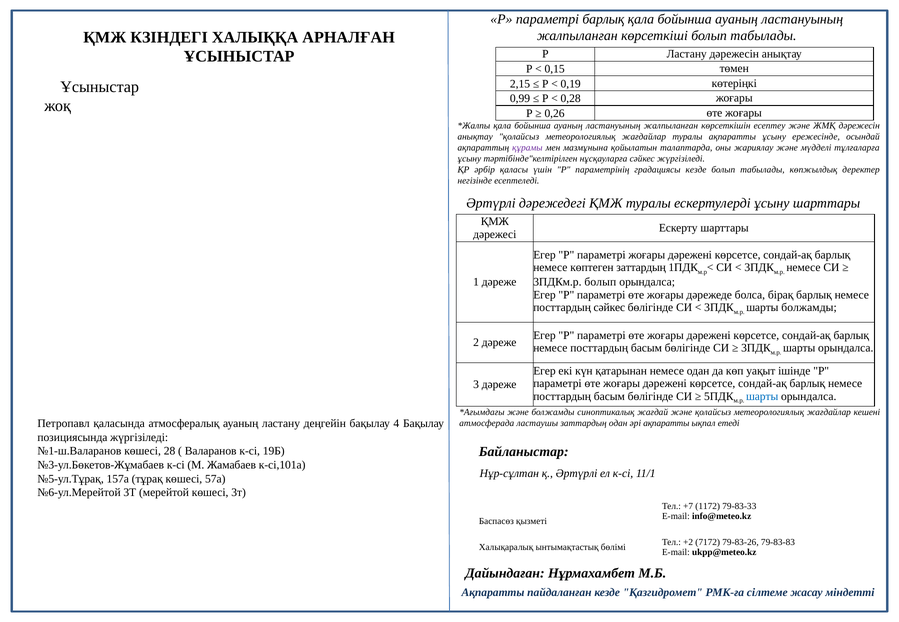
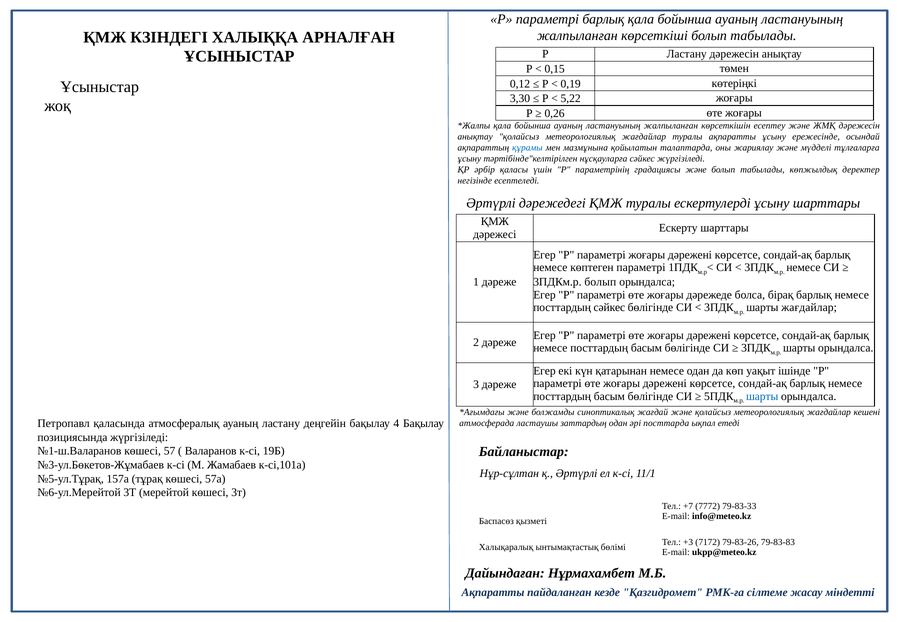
2,15: 2,15 -> 0,12
0,99: 0,99 -> 3,30
0,28: 0,28 -> 5,22
құрамы colour: purple -> blue
градациясы кезде: кезде -> және
көптеген заттардың: заттардың -> параметрі
шарты болжамды: болжамды -> жағдайлар
әрі ақпаратты: ақпаратты -> посттарда
28: 28 -> 57
1172: 1172 -> 7772
+2: +2 -> +3
